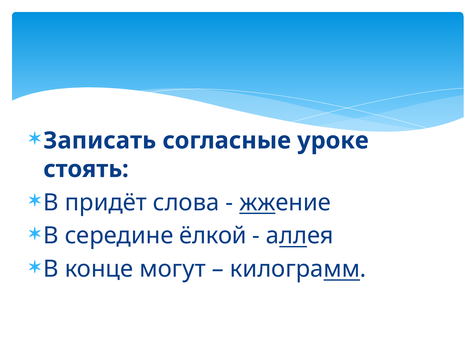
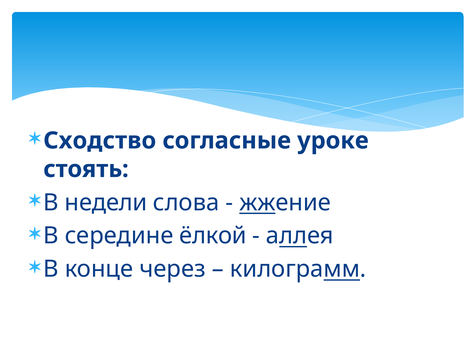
Записать: Записать -> Сходство
придёт: придёт -> недели
могут: могут -> через
